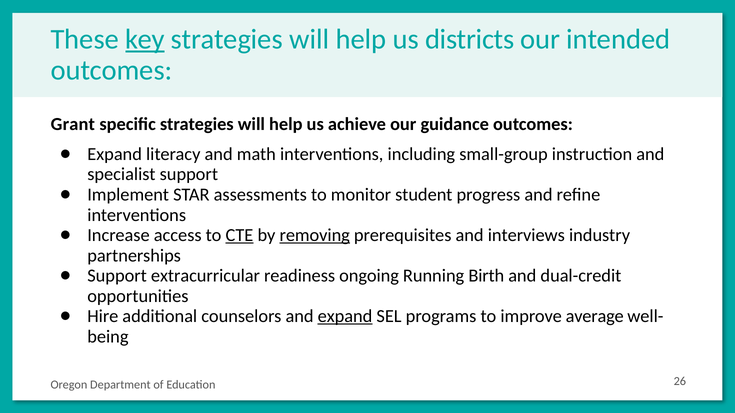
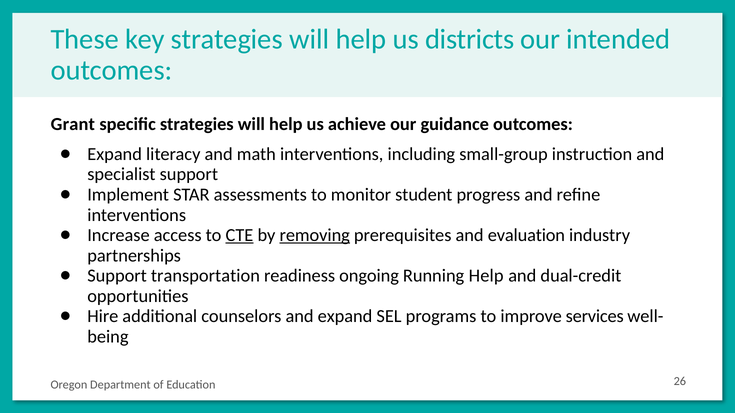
key underline: present -> none
interviews: interviews -> evaluation
extracurricular: extracurricular -> transportation
Running Birth: Birth -> Help
expand at (345, 317) underline: present -> none
average: average -> services
